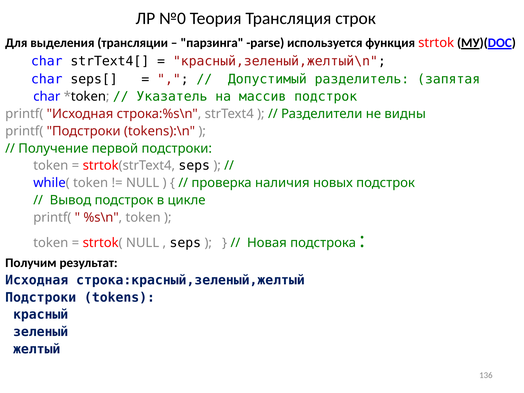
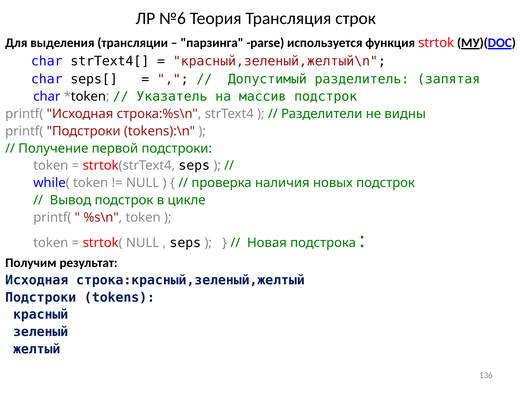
№0: №0 -> №6
